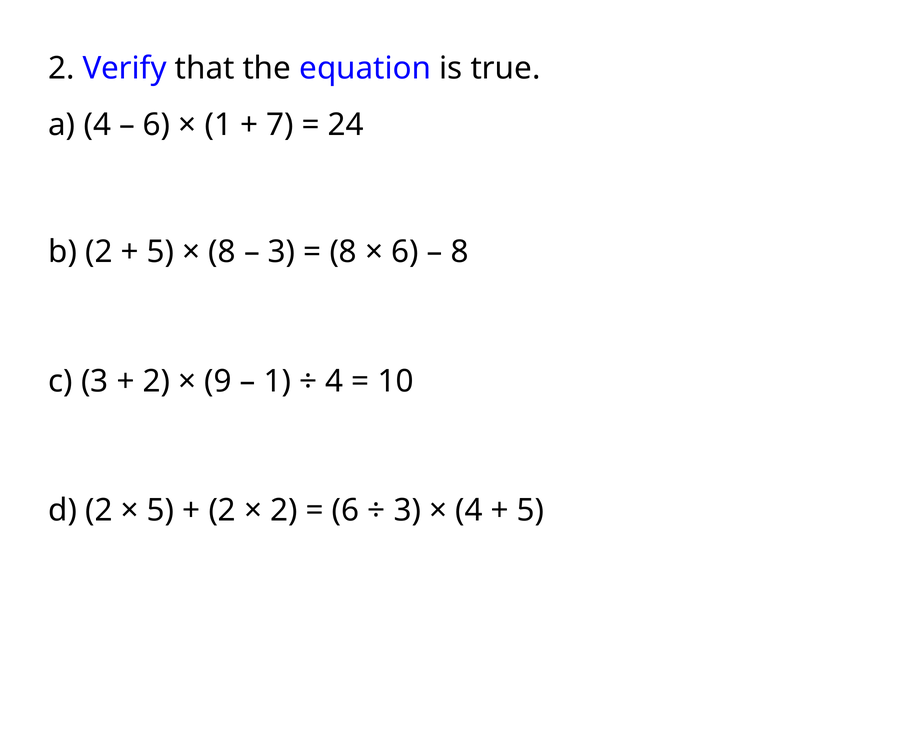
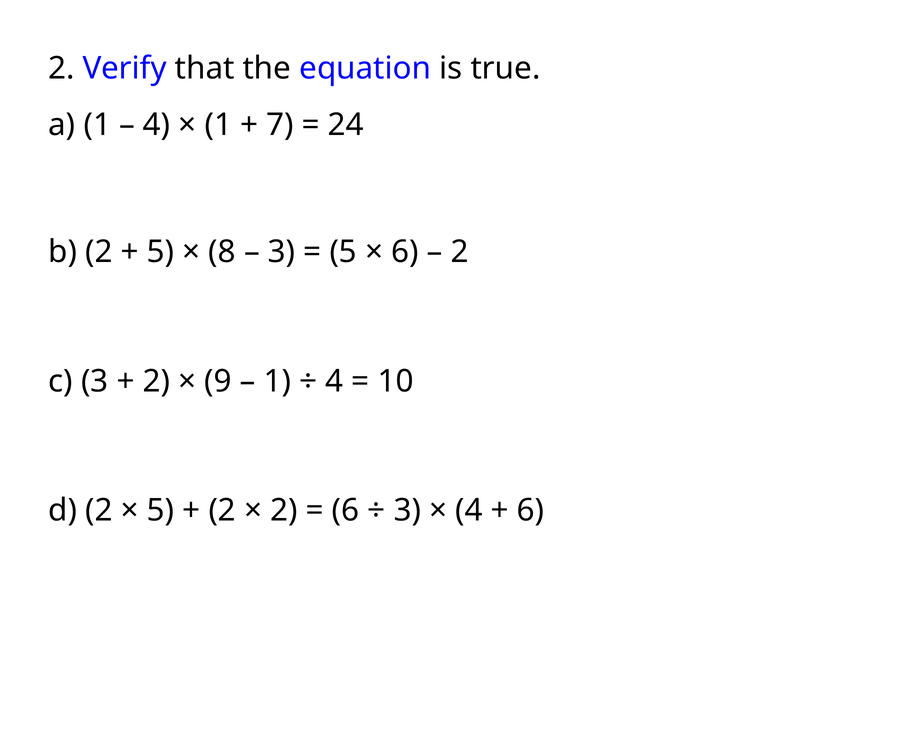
a 4: 4 -> 1
6 at (157, 125): 6 -> 4
8 at (343, 252): 8 -> 5
8 at (460, 252): 8 -> 2
5 at (531, 511): 5 -> 6
